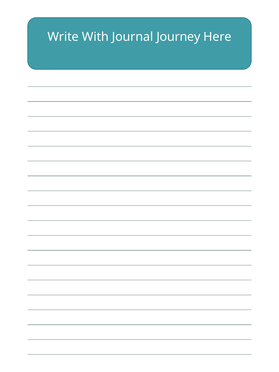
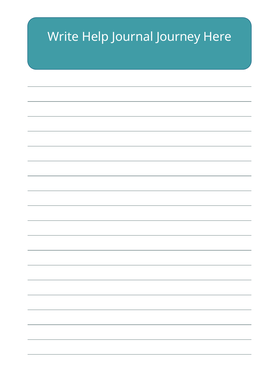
With: With -> Help
